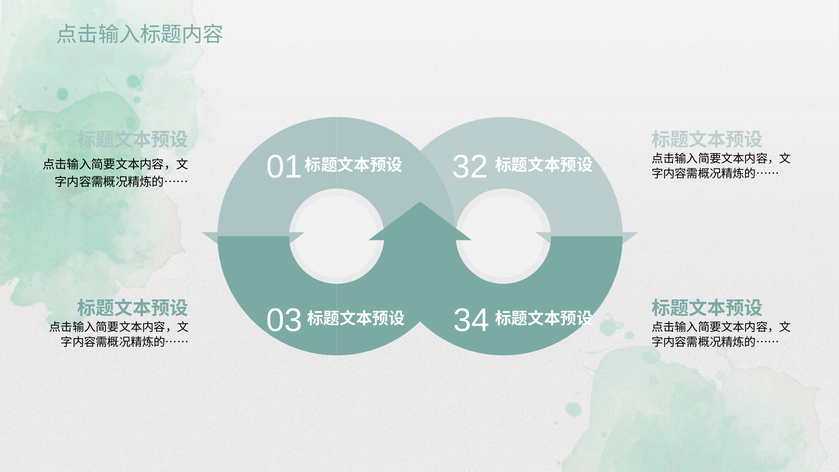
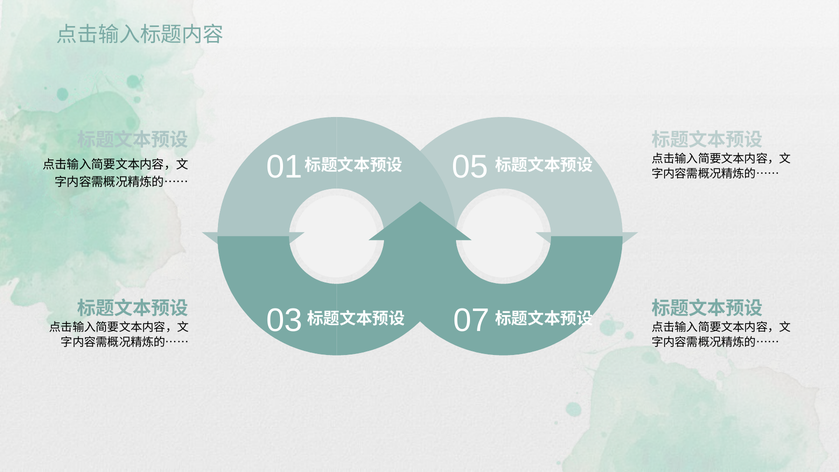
32: 32 -> 05
34: 34 -> 07
